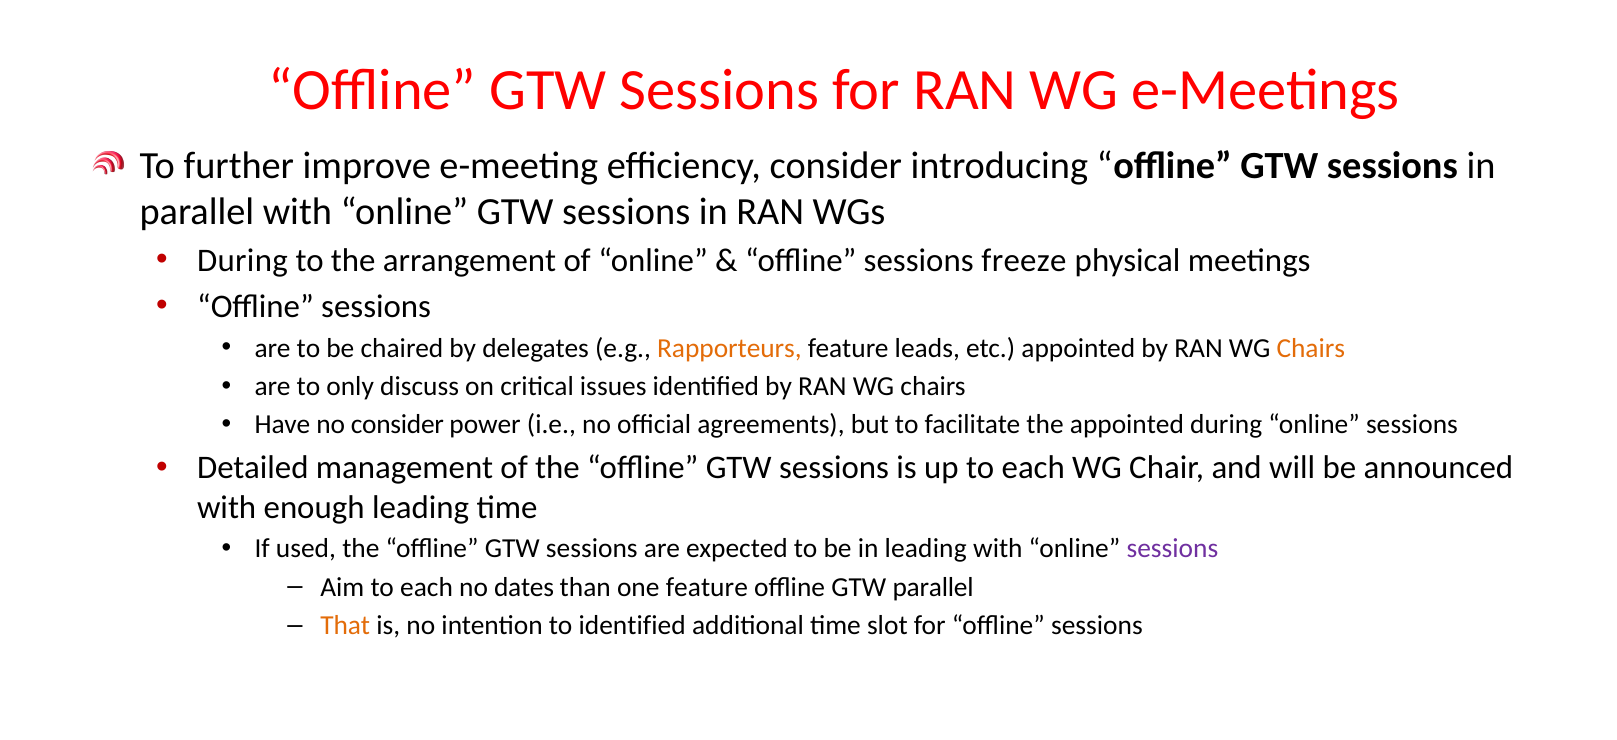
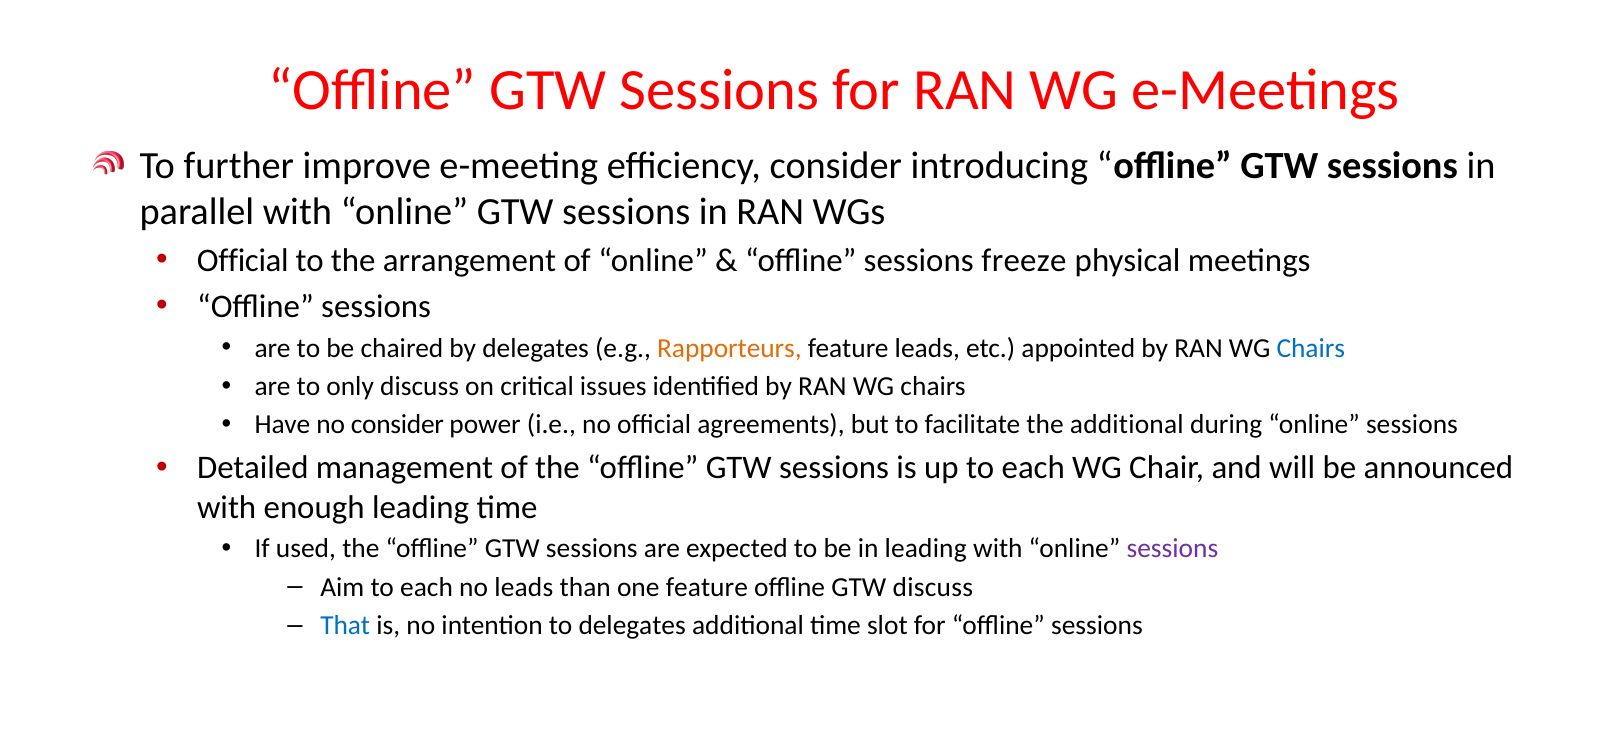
During at (242, 261): During -> Official
Chairs at (1311, 348) colour: orange -> blue
the appointed: appointed -> additional
no dates: dates -> leads
GTW parallel: parallel -> discuss
That colour: orange -> blue
to identified: identified -> delegates
